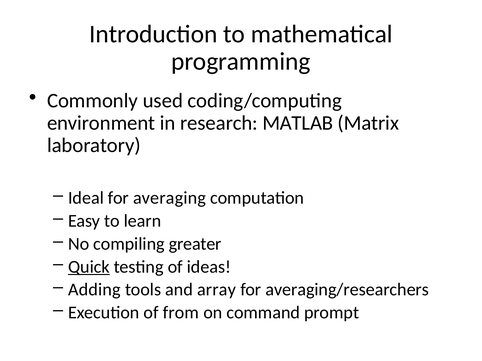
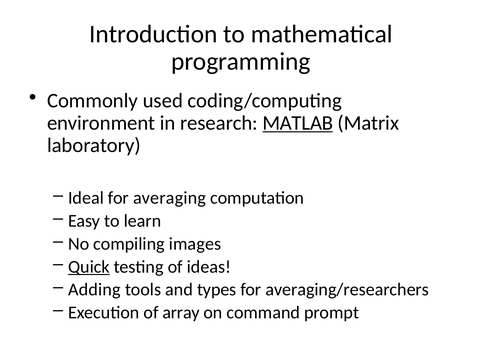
MATLAB underline: none -> present
greater: greater -> images
array: array -> types
from: from -> array
